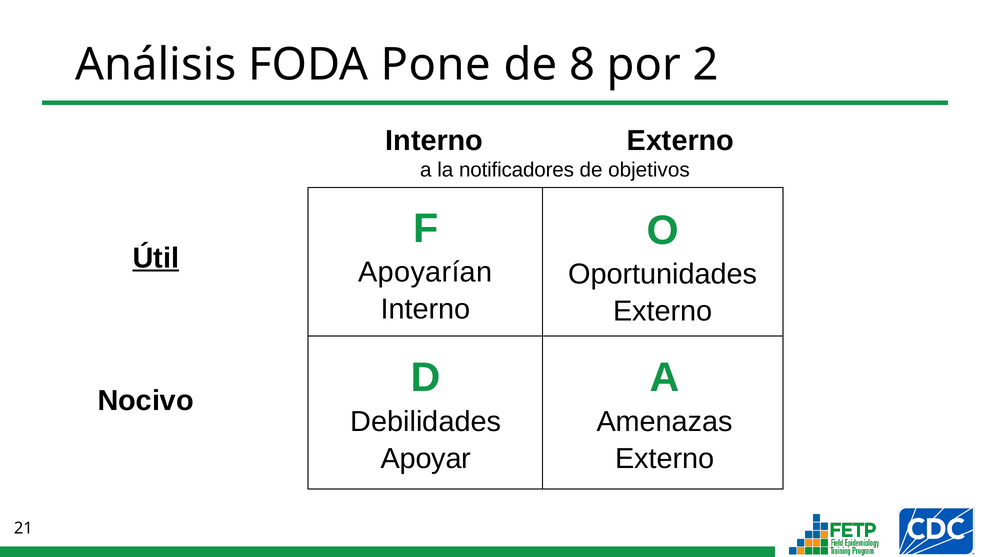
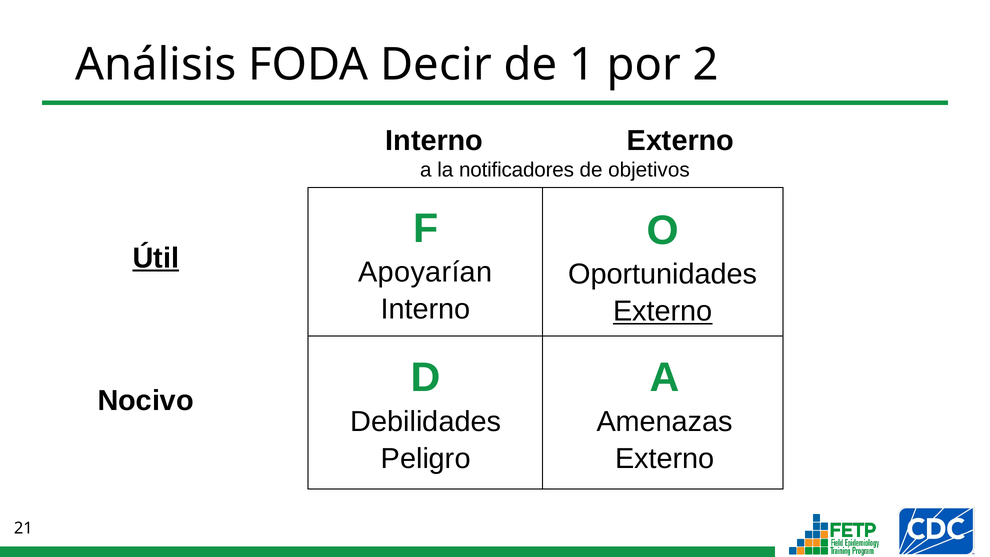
Pone: Pone -> Decir
8: 8 -> 1
Externo at (663, 311) underline: none -> present
Apoyar: Apoyar -> Peligro
